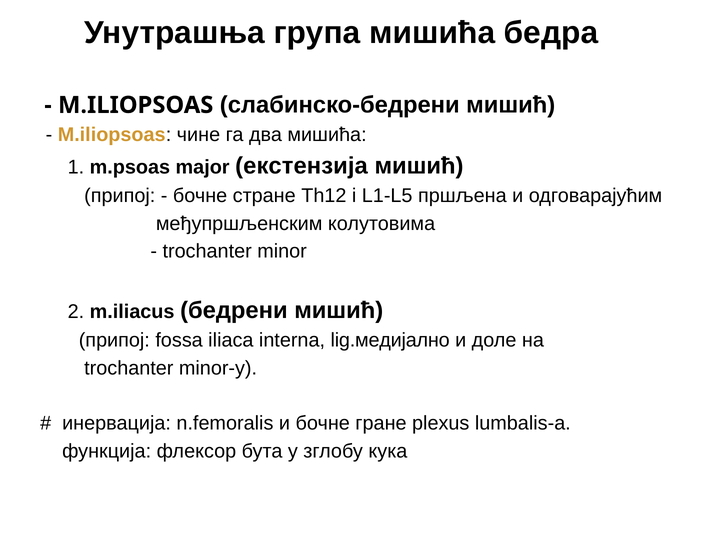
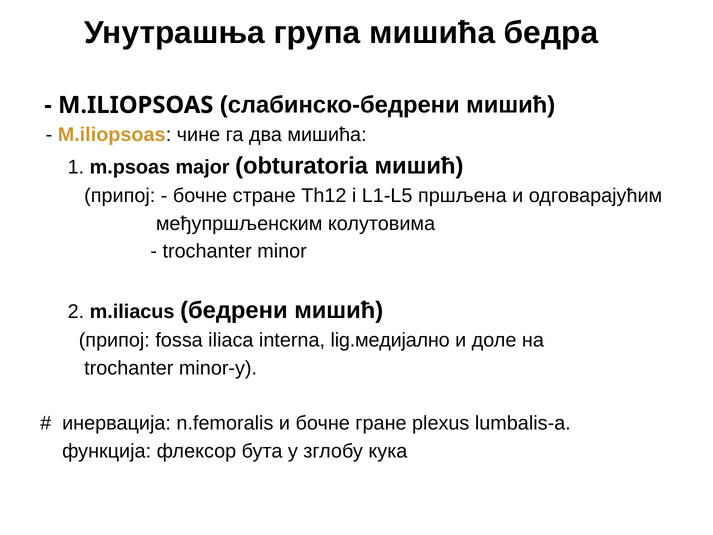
екстензија: екстензија -> obturatoria
